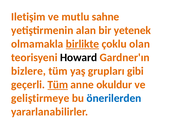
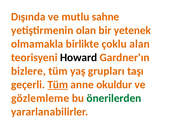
Iletişim: Iletişim -> Dışında
alan: alan -> olan
birlikte underline: present -> none
olan: olan -> alan
gibi: gibi -> taşı
geliştirmeye: geliştirmeye -> gözlemleme
önerilerden colour: blue -> green
